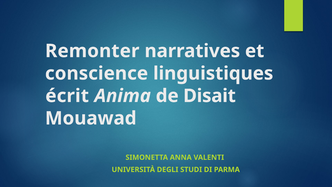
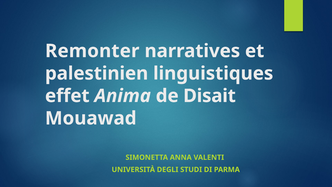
conscience: conscience -> palestinien
écrit: écrit -> effet
